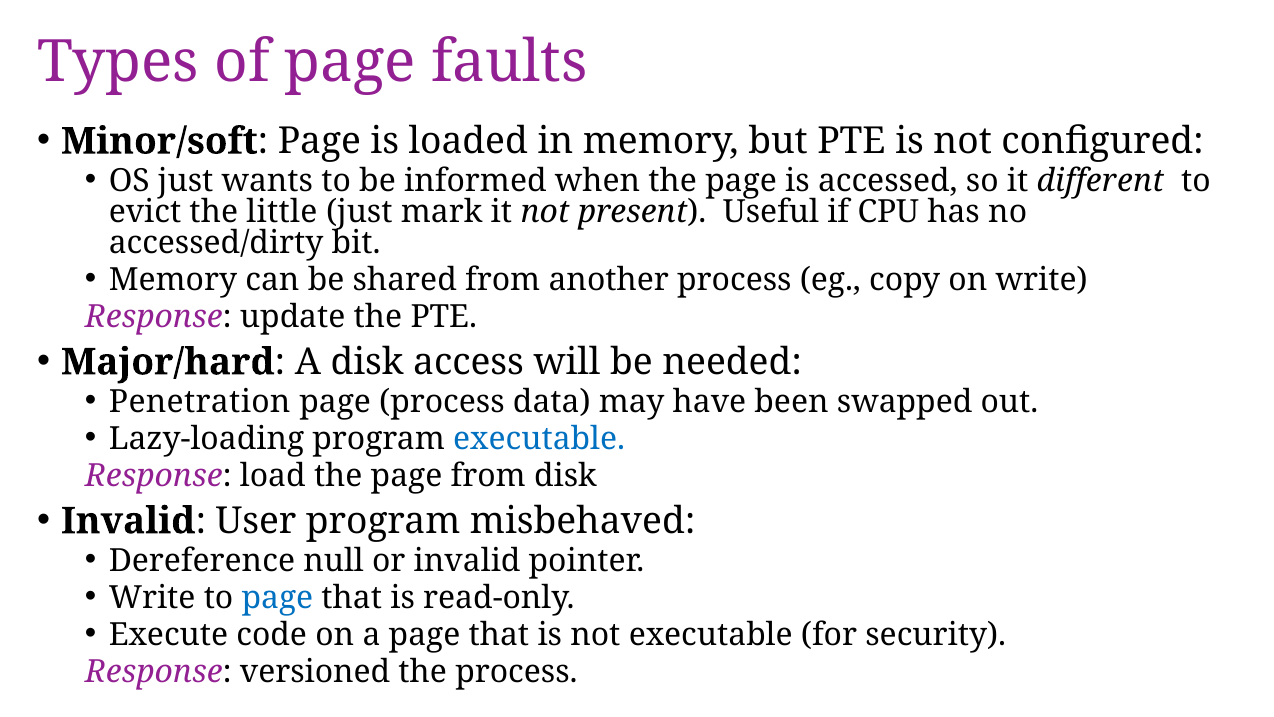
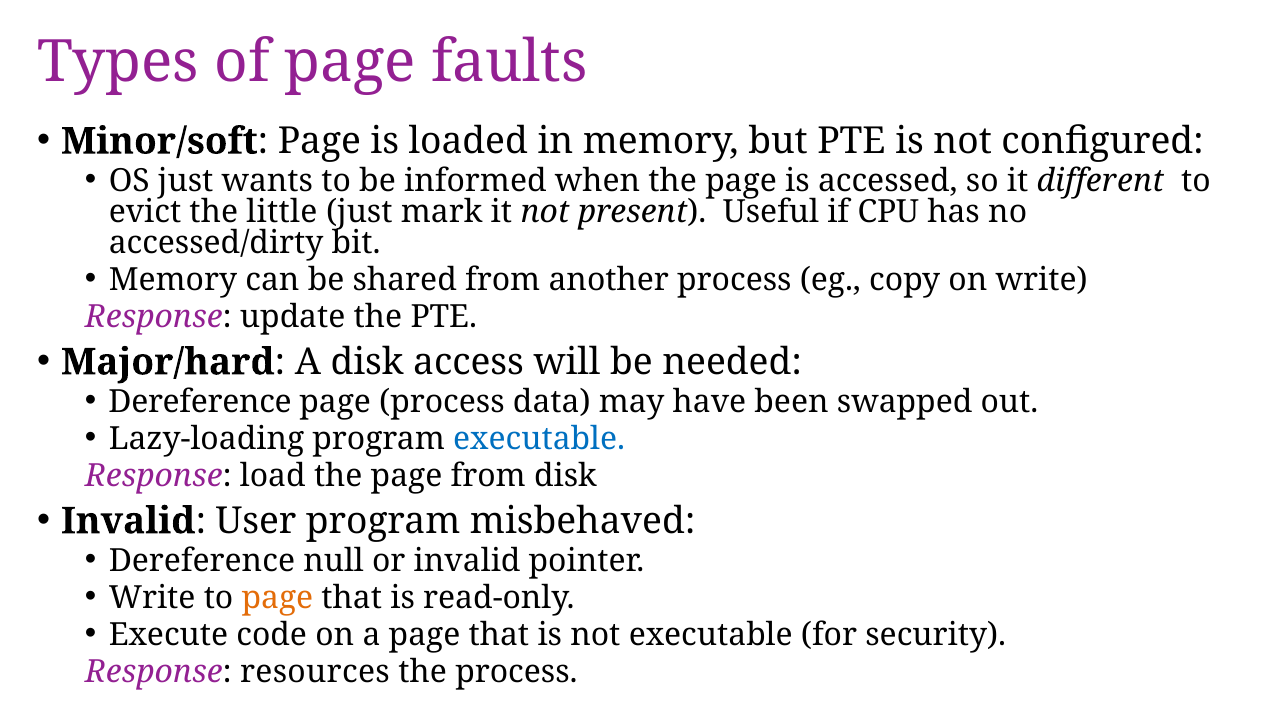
Penetration at (200, 402): Penetration -> Dereference
page at (277, 597) colour: blue -> orange
versioned: versioned -> resources
